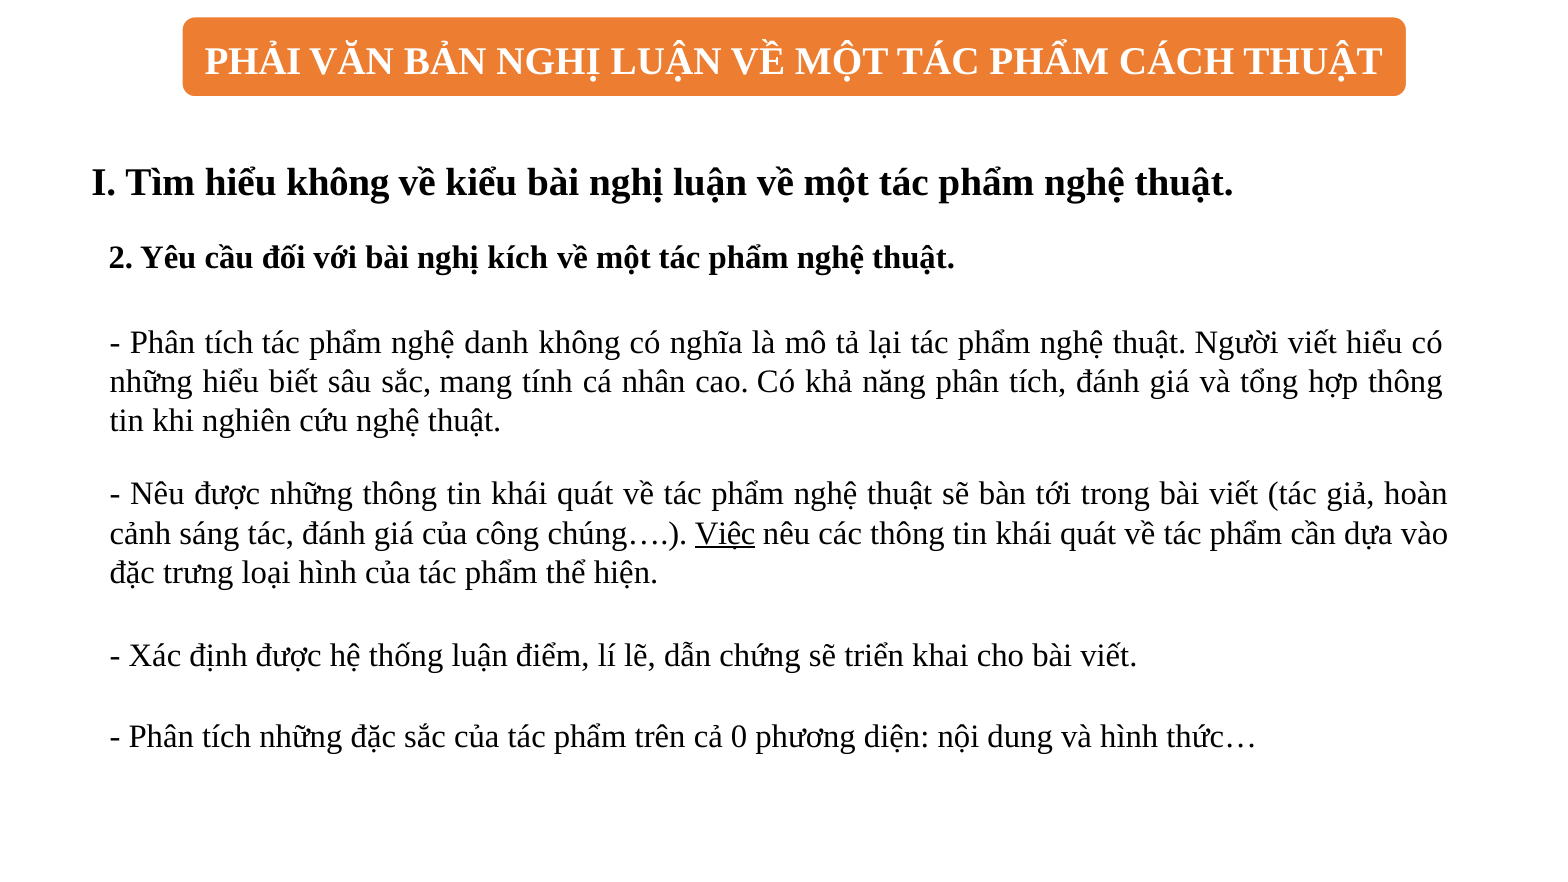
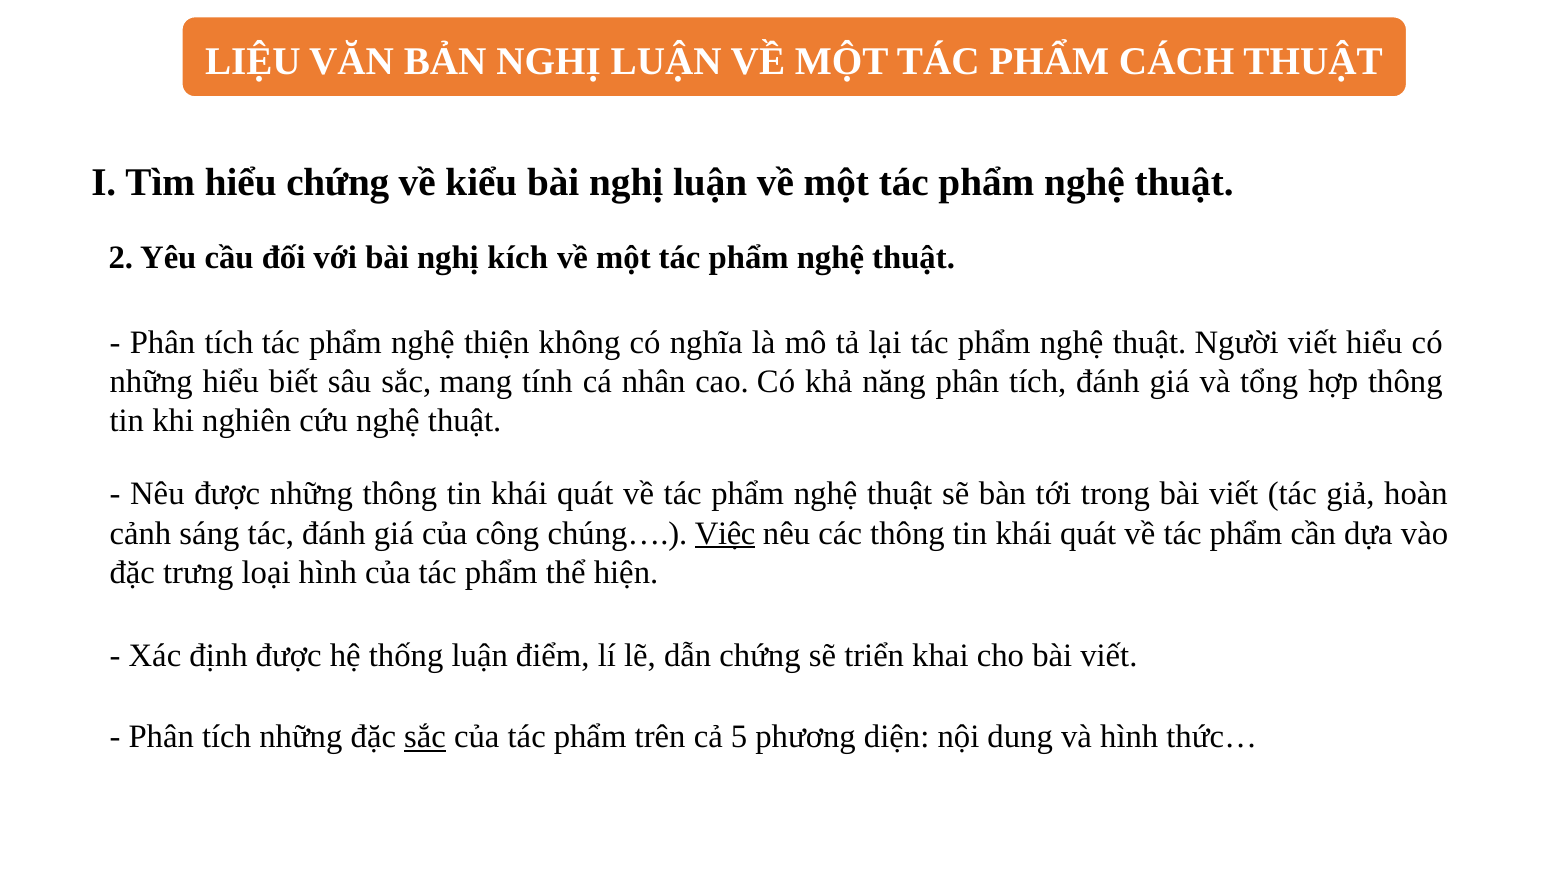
PHẢI: PHẢI -> LIỆU
hiểu không: không -> chứng
danh: danh -> thiện
sắc at (425, 737) underline: none -> present
0: 0 -> 5
